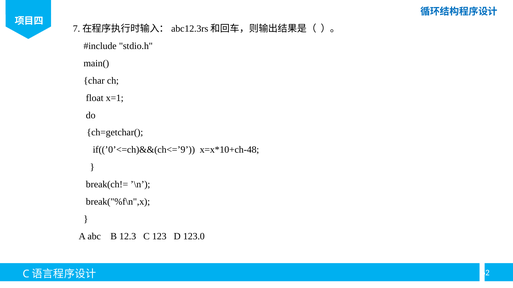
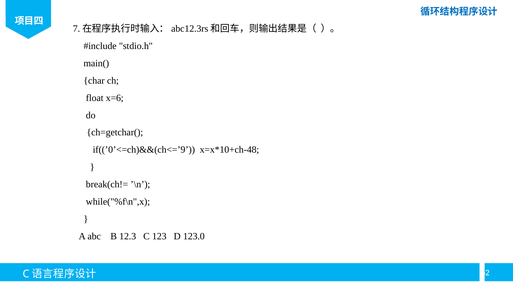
x=1: x=1 -> x=6
break("%f\n",x: break("%f\n",x -> while("%f\n",x
